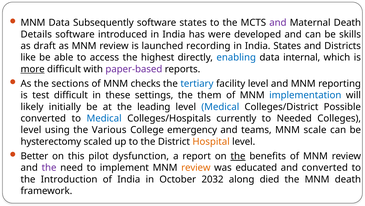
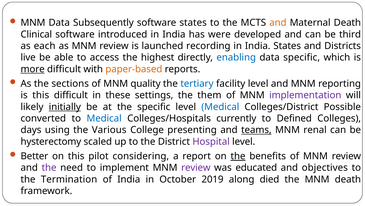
and at (278, 23) colour: purple -> orange
Details: Details -> Clinical
skills: skills -> third
draft: draft -> each
like: like -> live
data internal: internal -> specific
paper-based colour: purple -> orange
checks: checks -> quality
is test: test -> this
implementation colour: blue -> purple
initially underline: none -> present
the leading: leading -> specific
Needed: Needed -> Defined
level at (31, 130): level -> days
emergency: emergency -> presenting
teams underline: none -> present
scale: scale -> renal
Hospital colour: orange -> purple
dysfunction: dysfunction -> considering
review at (196, 167) colour: orange -> purple
and converted: converted -> objectives
Introduction: Introduction -> Termination
2032: 2032 -> 2019
